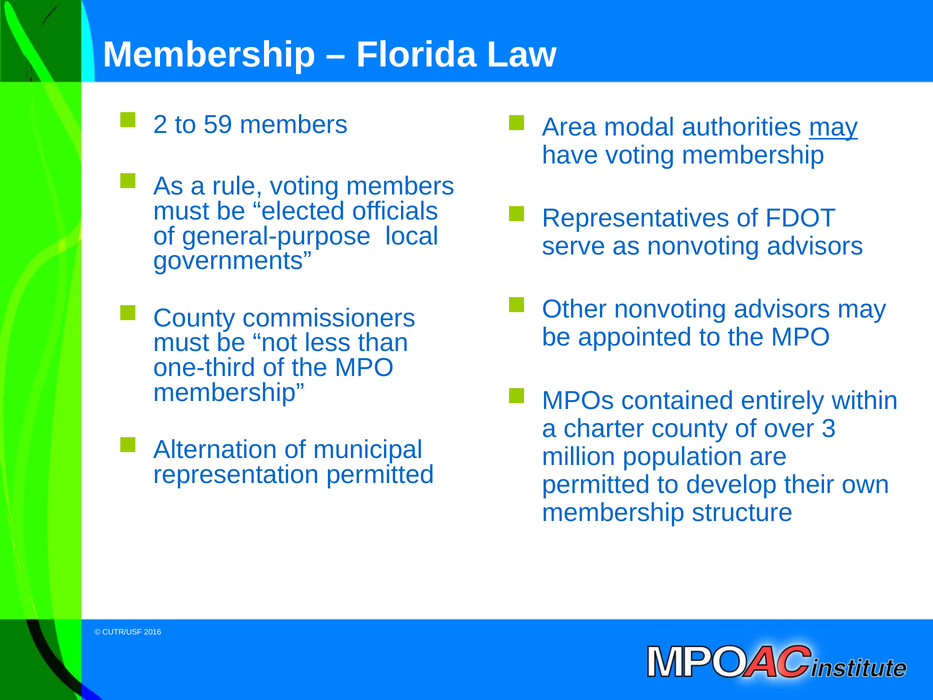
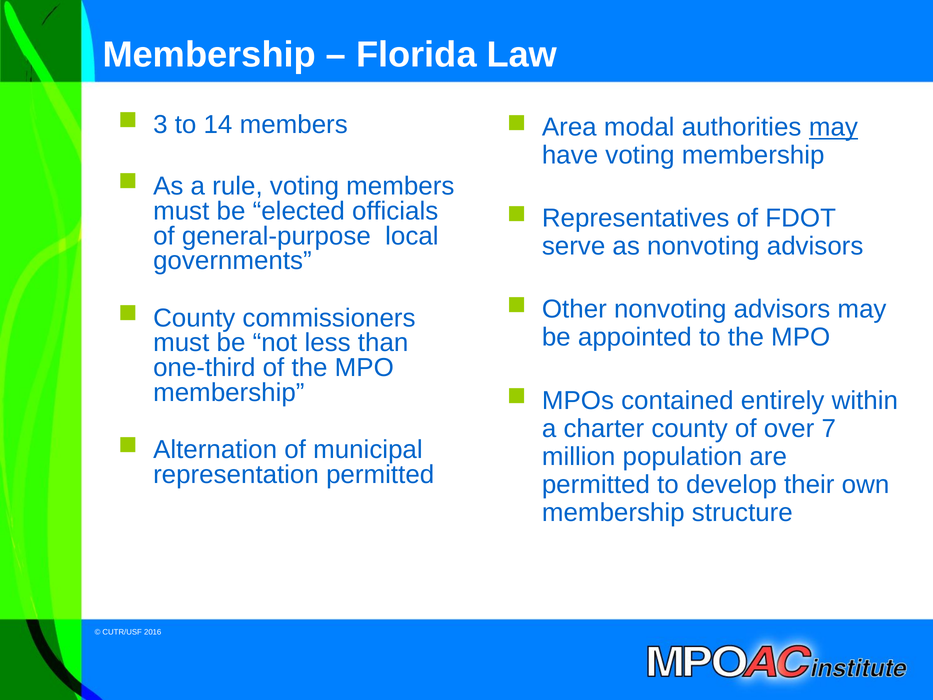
2: 2 -> 3
59: 59 -> 14
3: 3 -> 7
